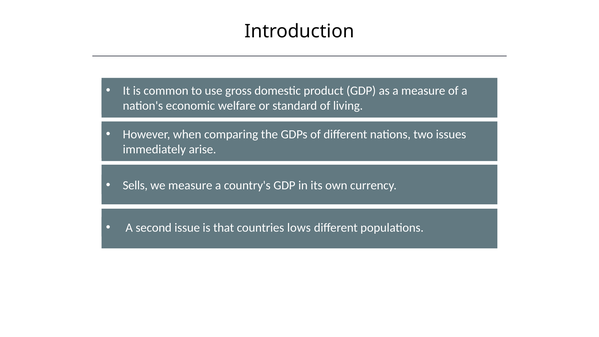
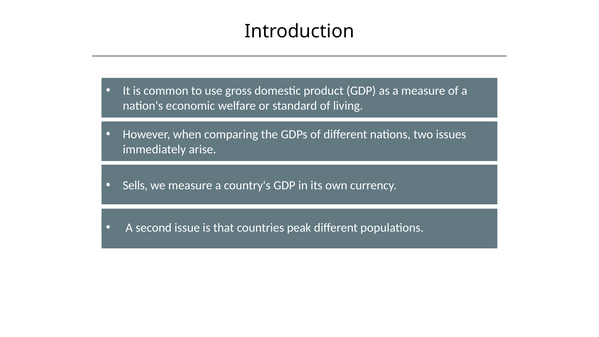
lows: lows -> peak
